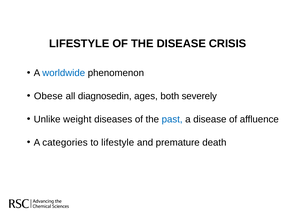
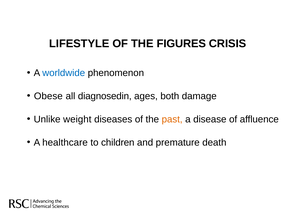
THE DISEASE: DISEASE -> FIGURES
severely: severely -> damage
past colour: blue -> orange
categories: categories -> healthcare
to lifestyle: lifestyle -> children
